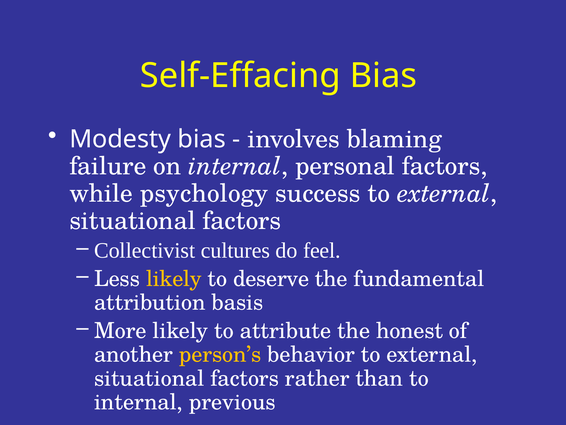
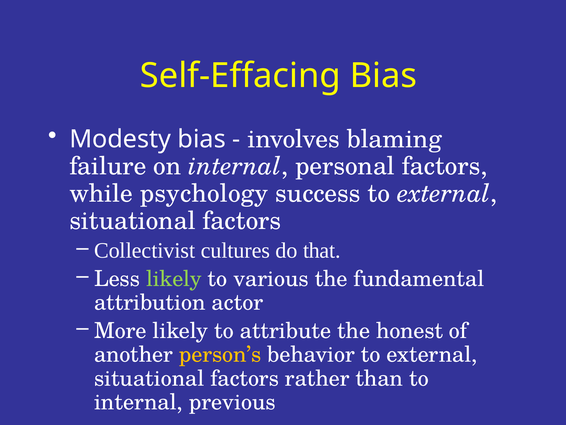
feel: feel -> that
likely at (174, 279) colour: yellow -> light green
deserve: deserve -> various
basis: basis -> actor
